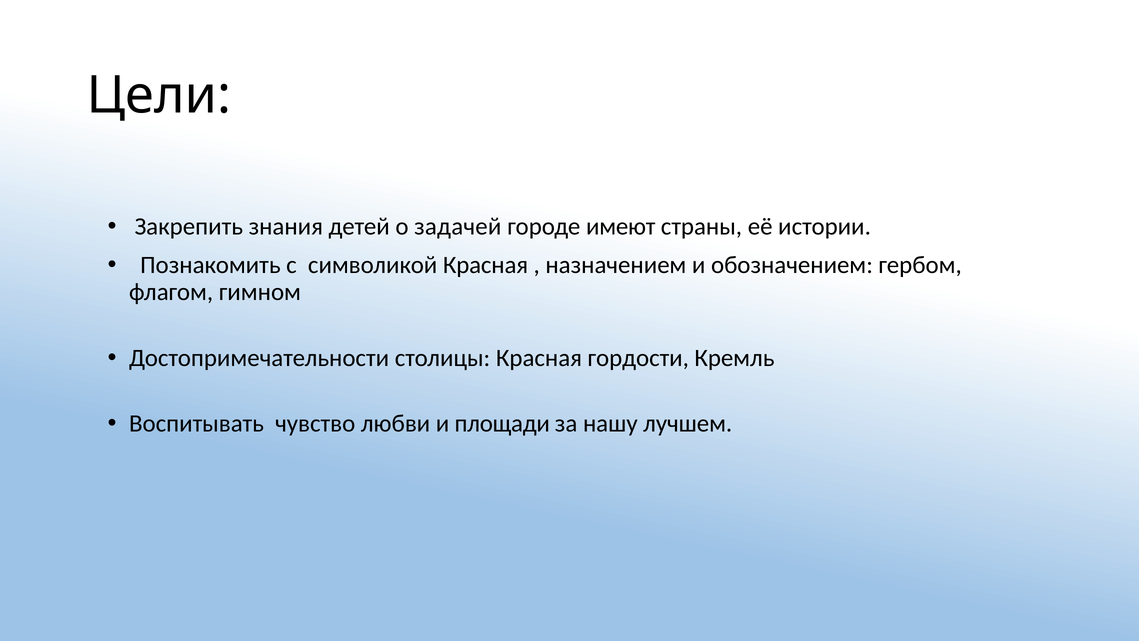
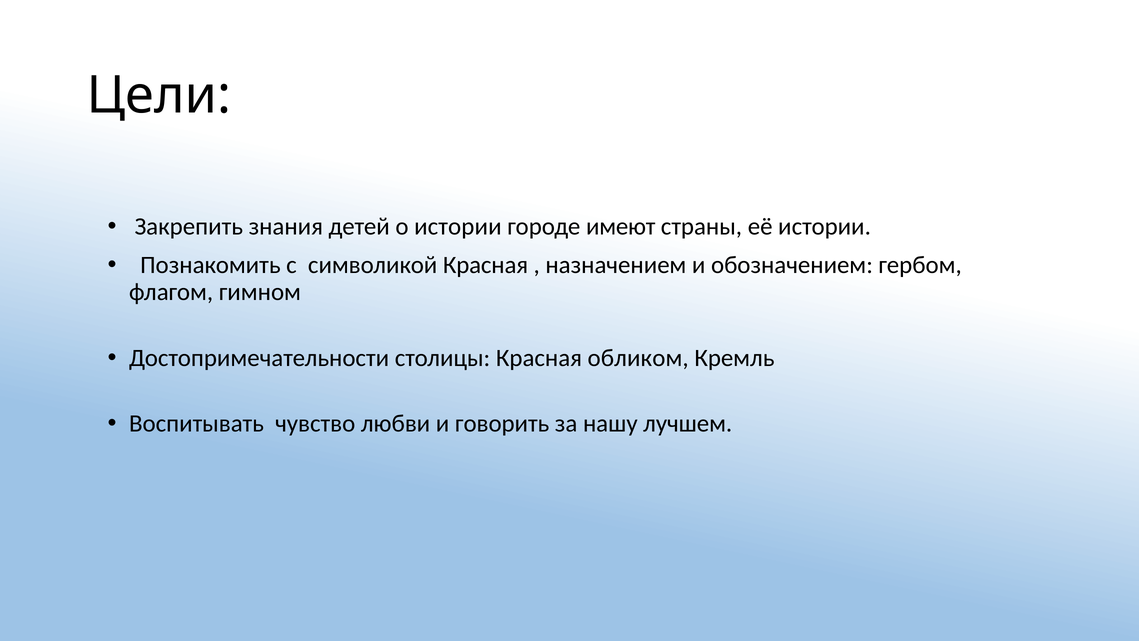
о задачей: задачей -> истории
гордости: гордости -> обликом
площади: площади -> говорить
